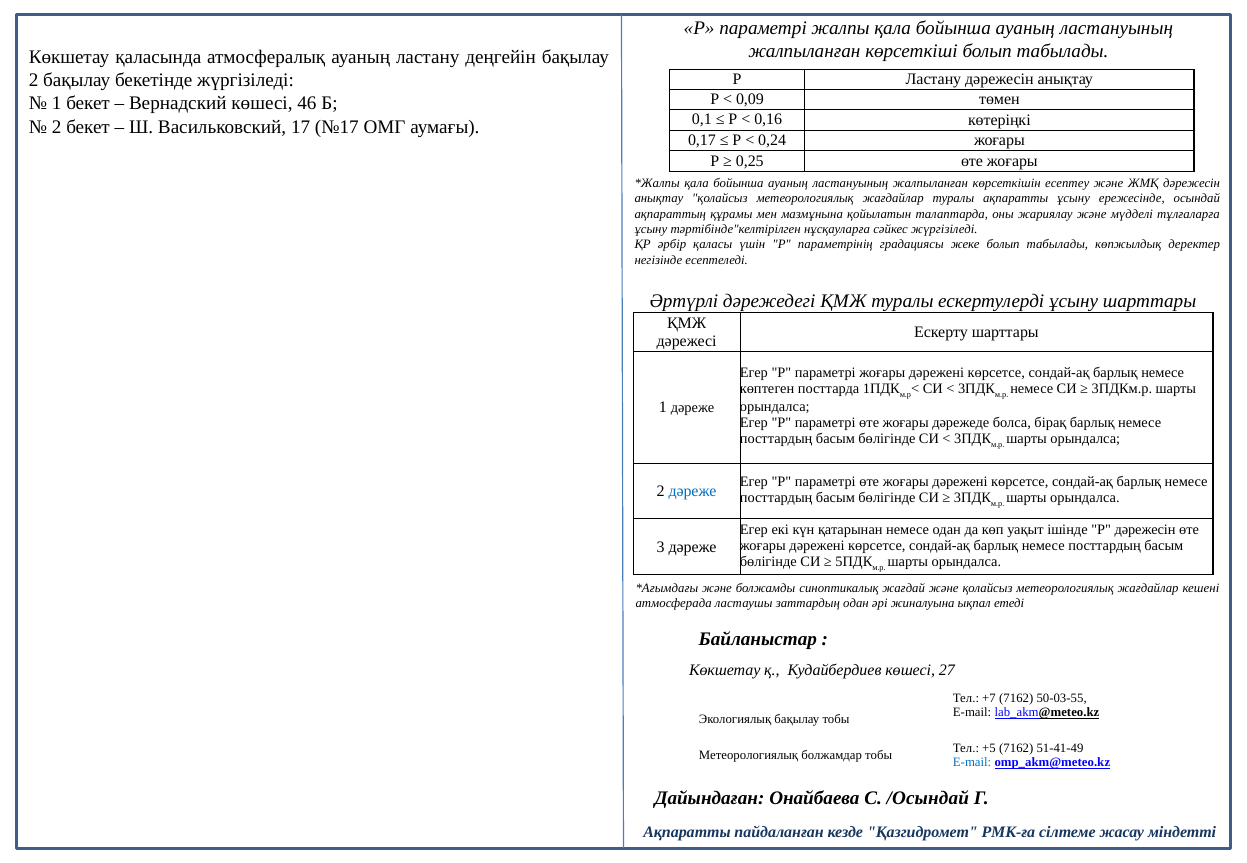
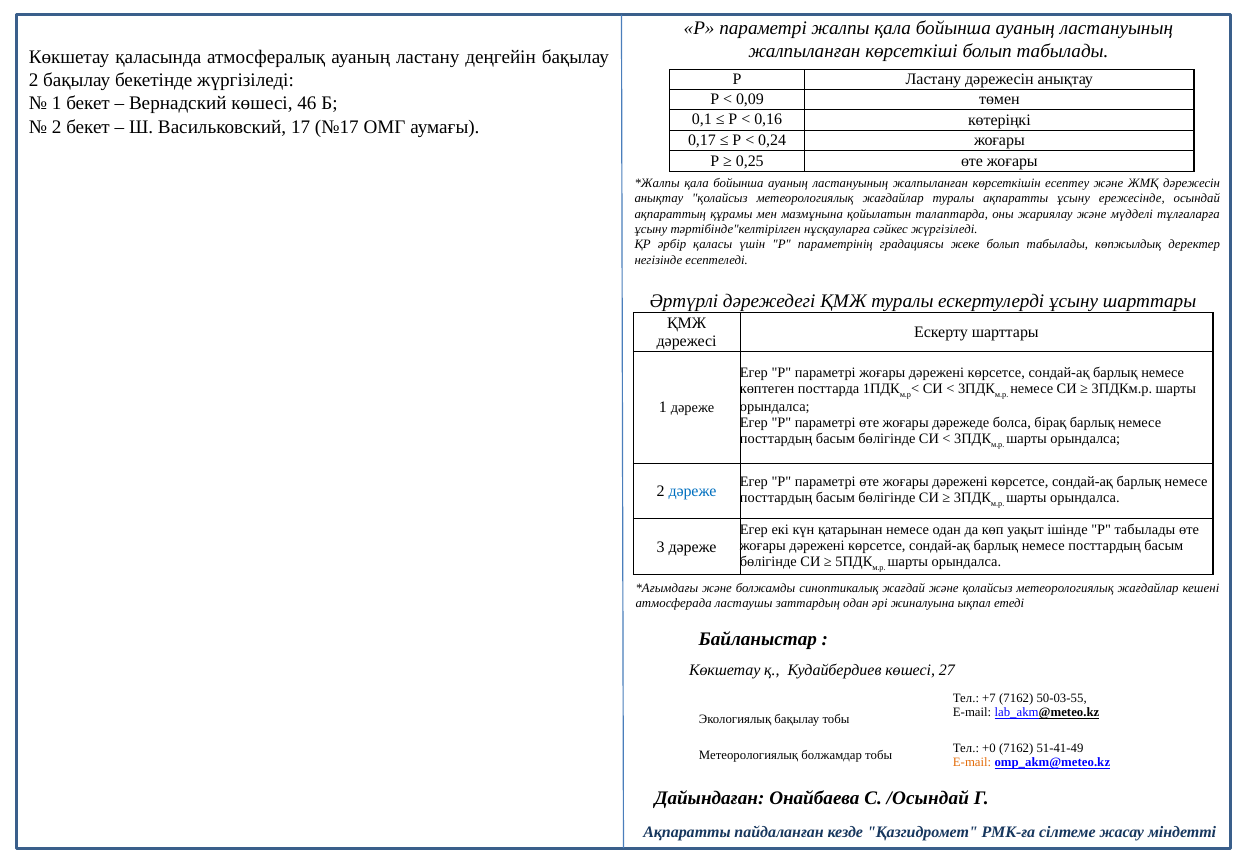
Р дәрежесін: дәрежесін -> табылады
+5: +5 -> +0
E-mail at (972, 763) colour: blue -> orange
